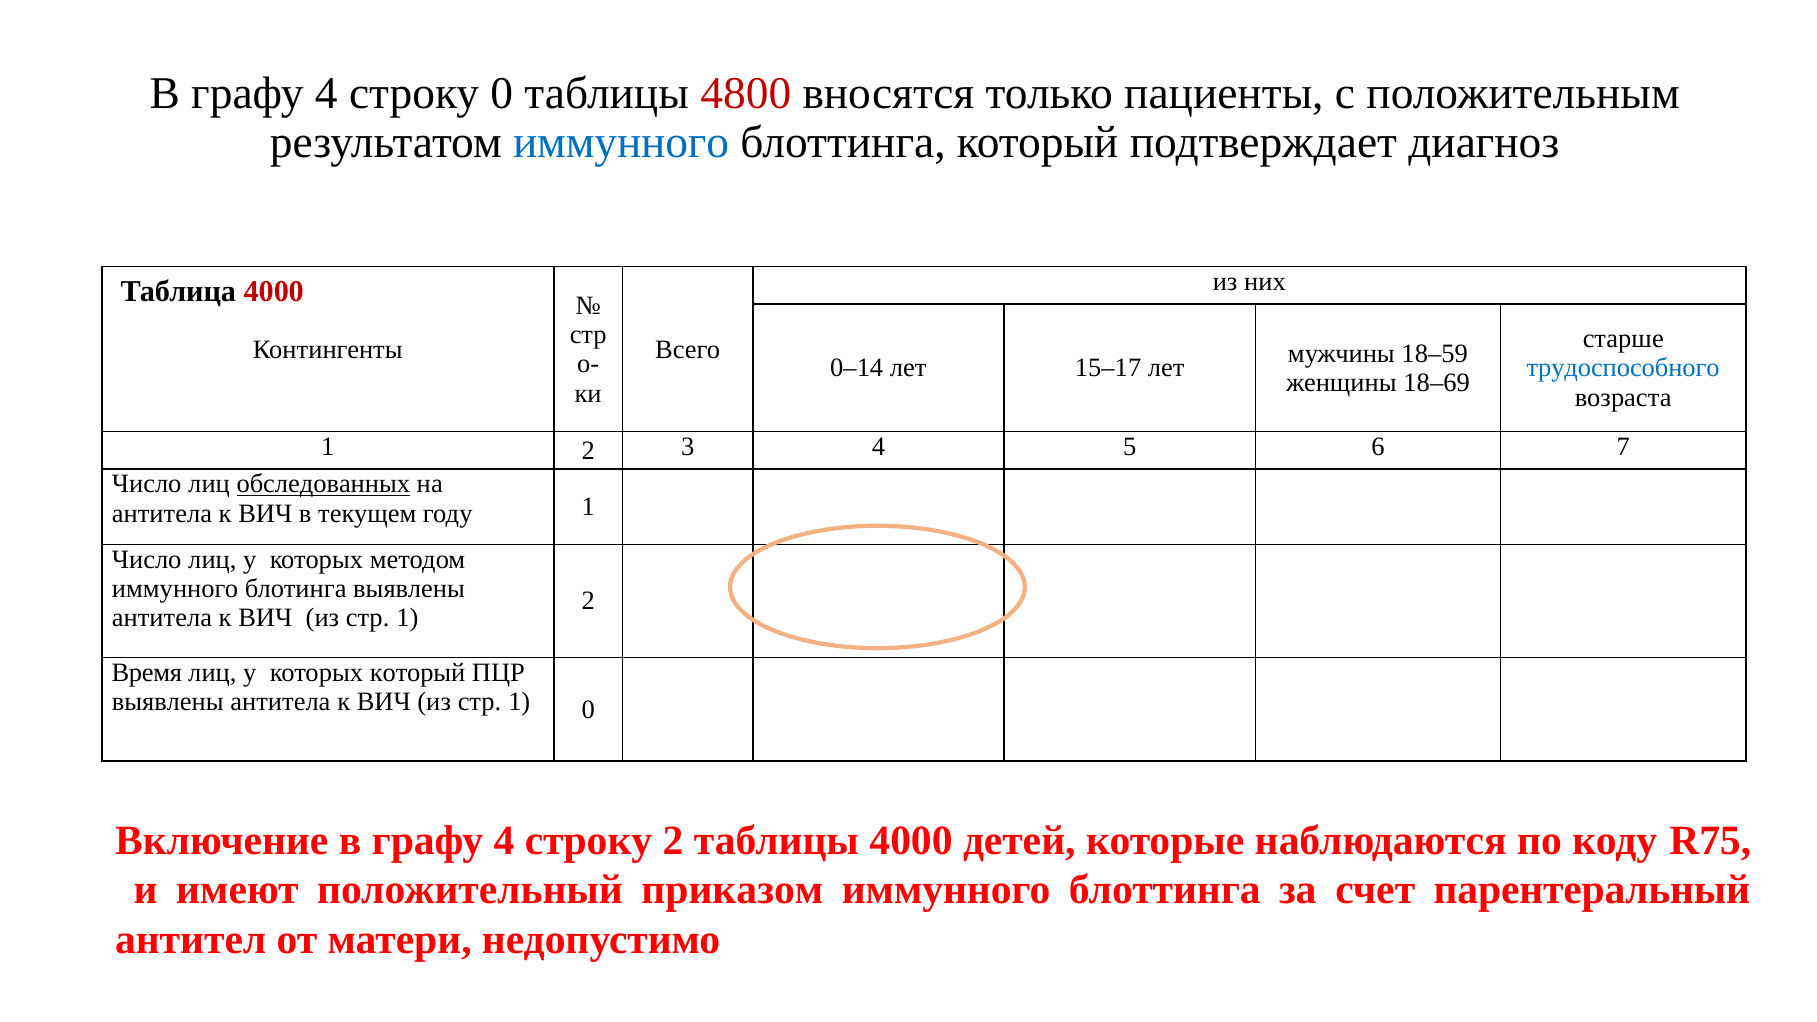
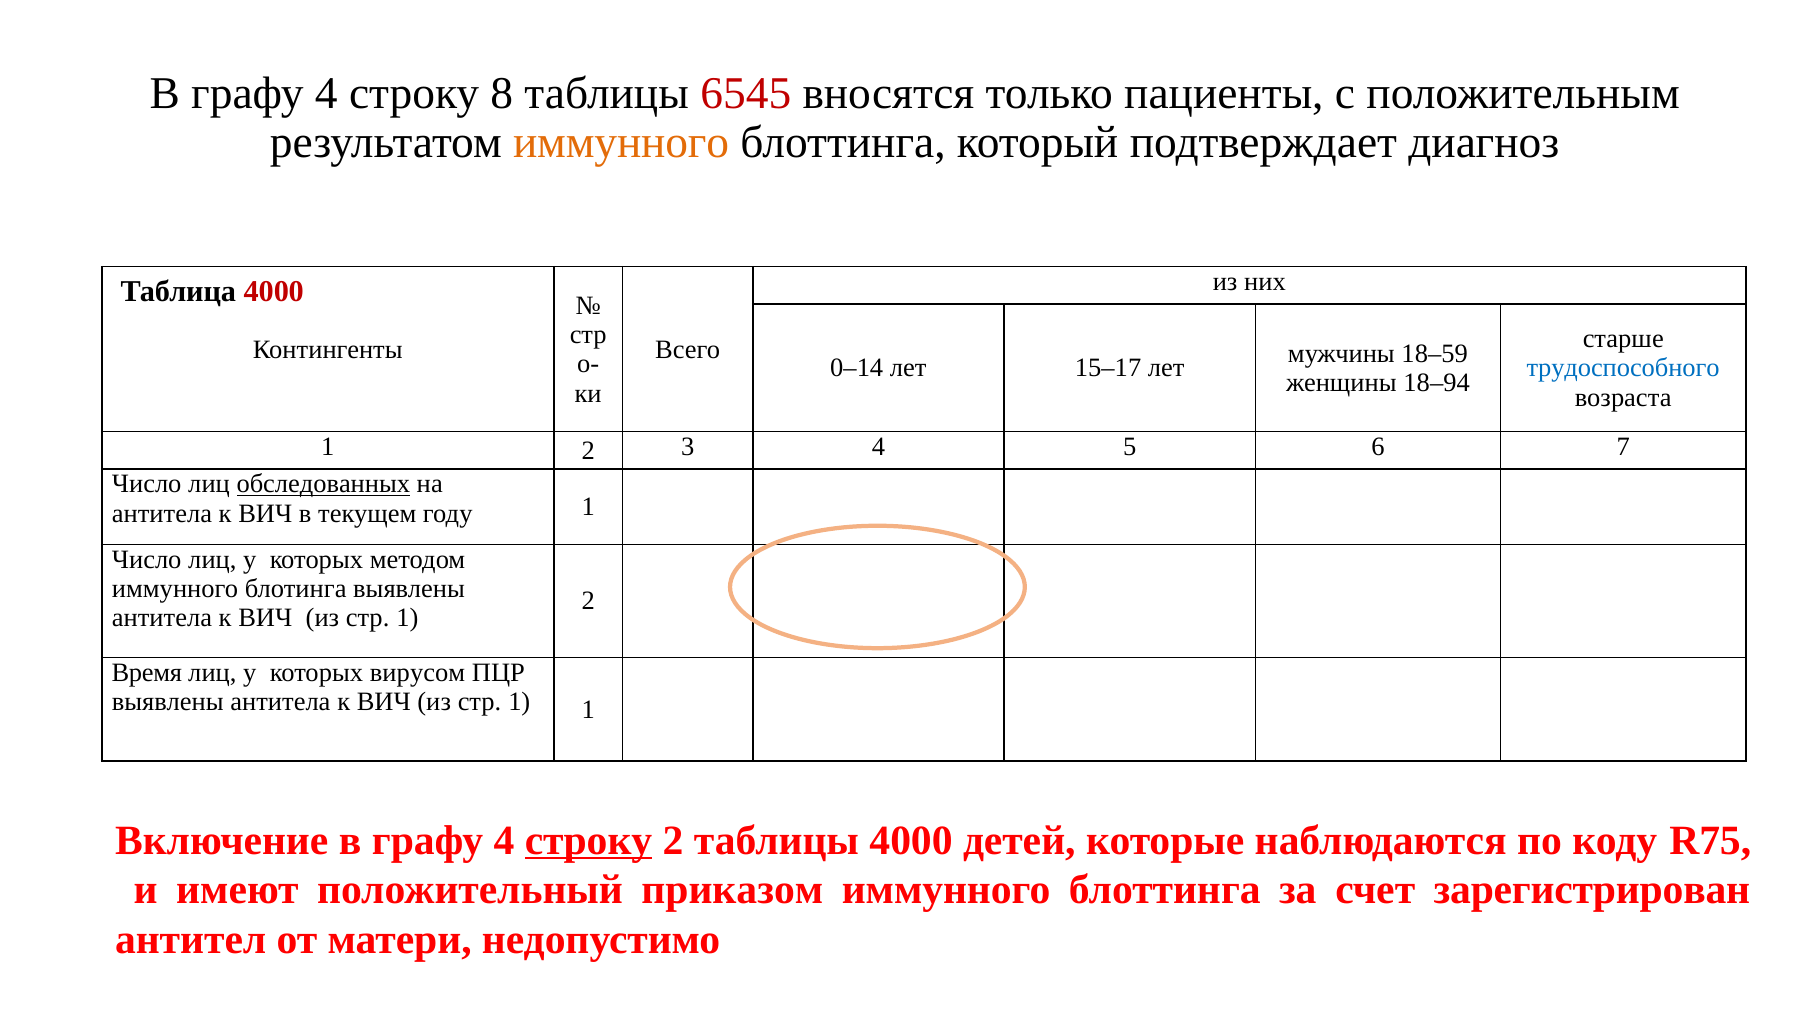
строку 0: 0 -> 8
4800: 4800 -> 6545
иммунного at (621, 143) colour: blue -> orange
18–69: 18–69 -> 18–94
которых который: который -> вирусом
1 0: 0 -> 1
строку at (589, 840) underline: none -> present
парентеральный: парентеральный -> зарегистрирован
